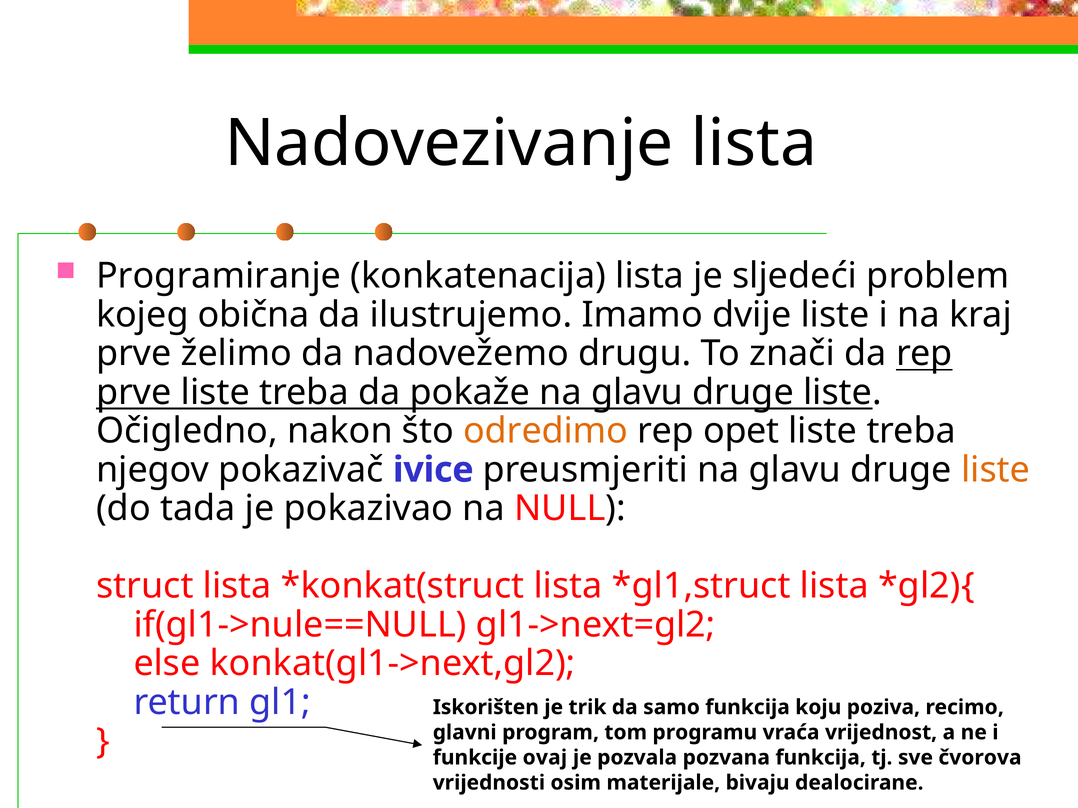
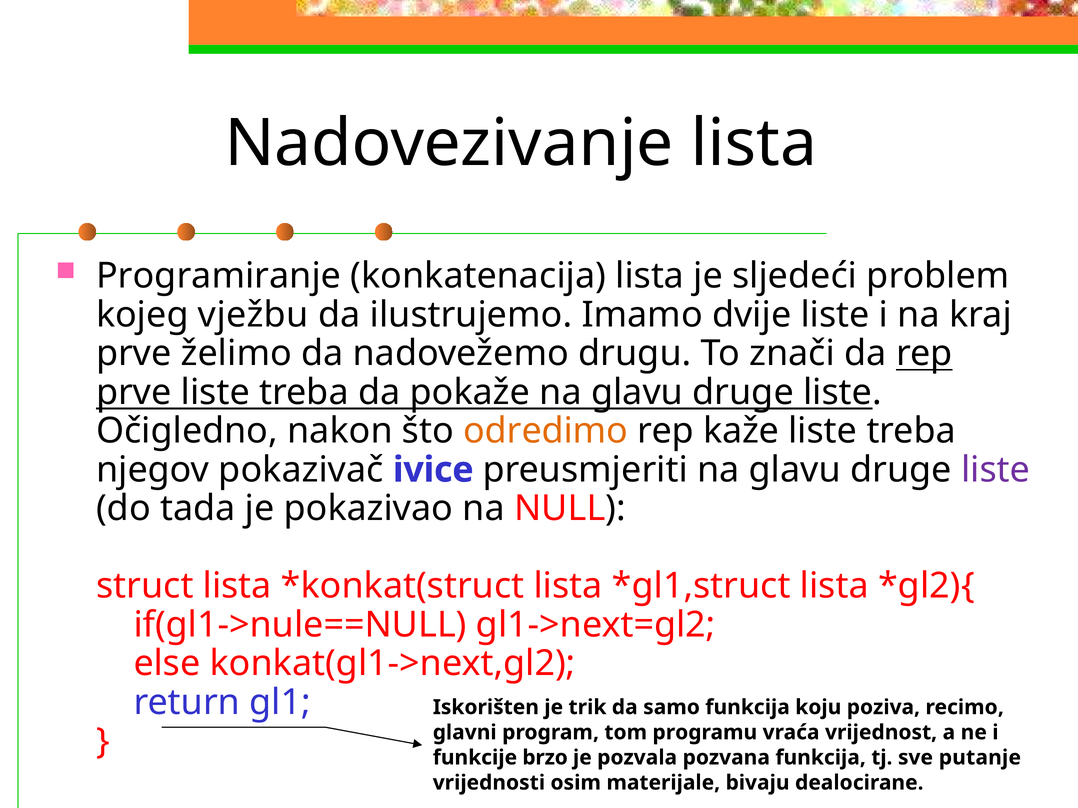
obična: obična -> vježbu
opet: opet -> kaže
liste at (995, 470) colour: orange -> purple
ovaj: ovaj -> brzo
čvorova: čvorova -> putanje
